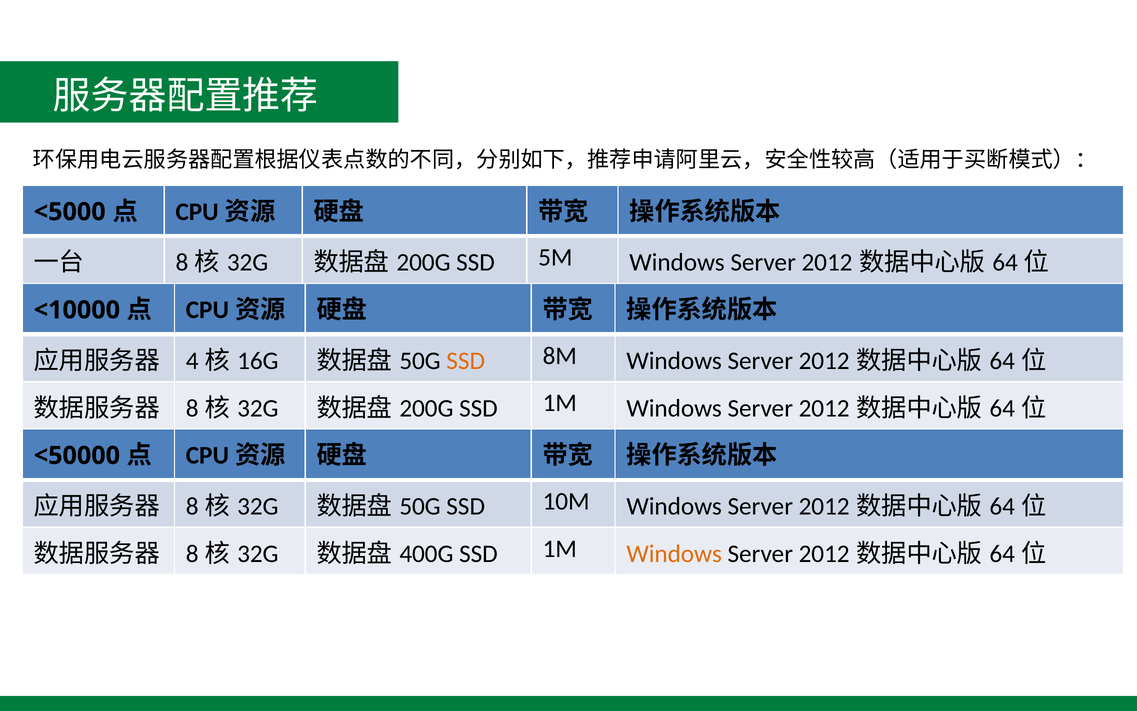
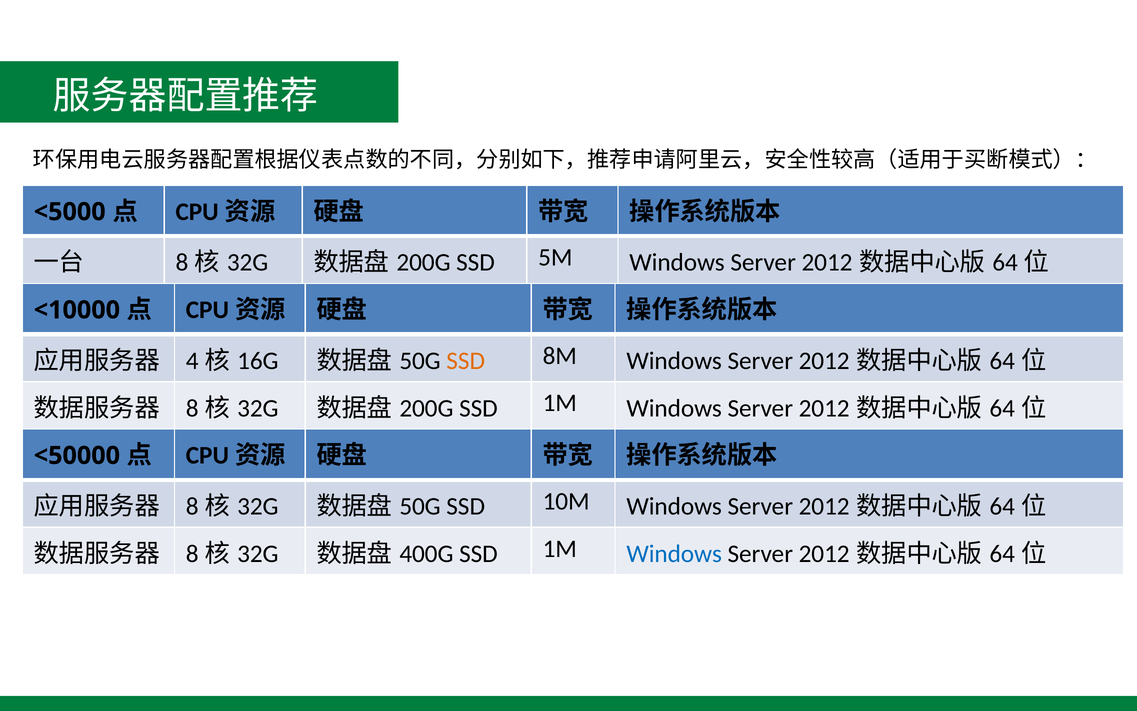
Windows at (674, 553) colour: orange -> blue
